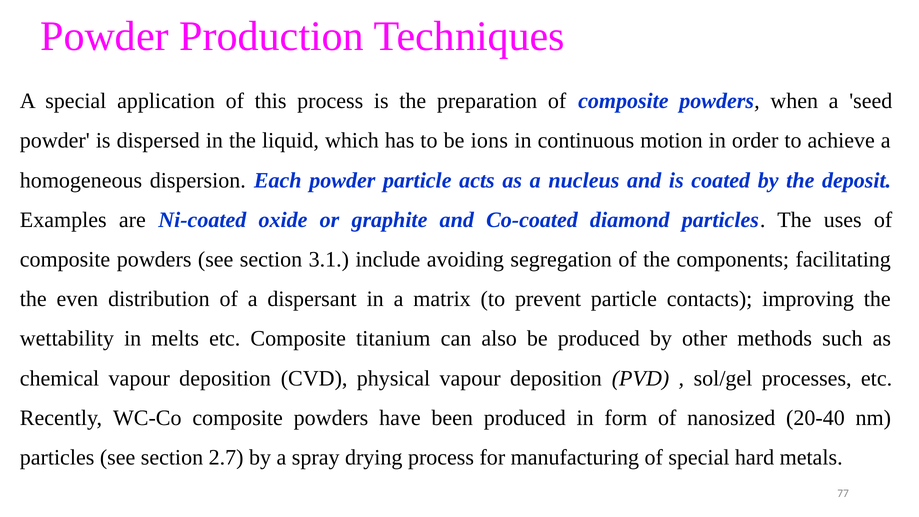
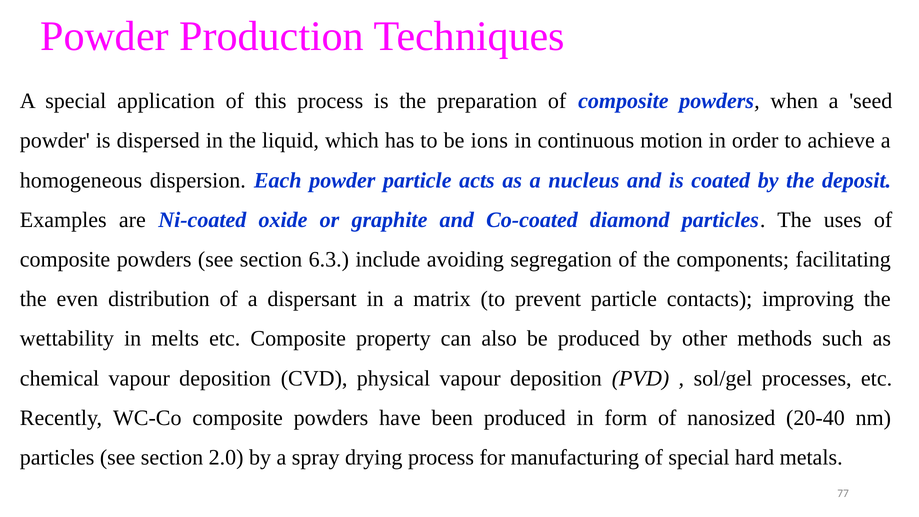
3.1: 3.1 -> 6.3
titanium: titanium -> property
2.7: 2.7 -> 2.0
